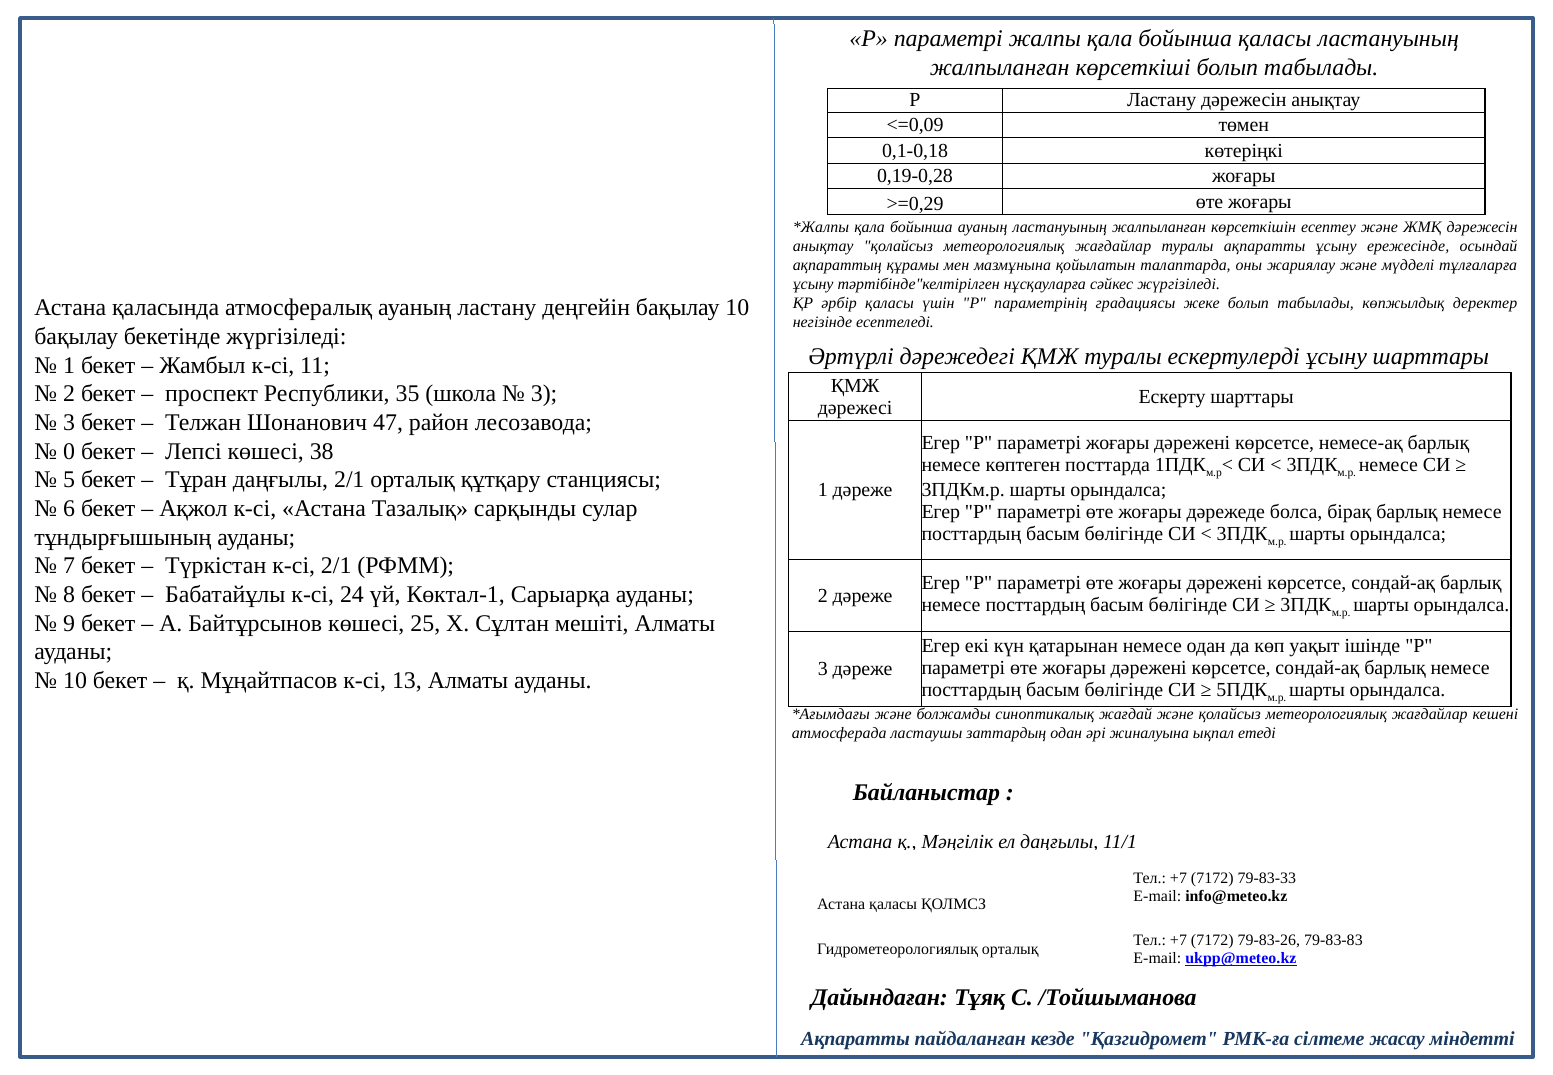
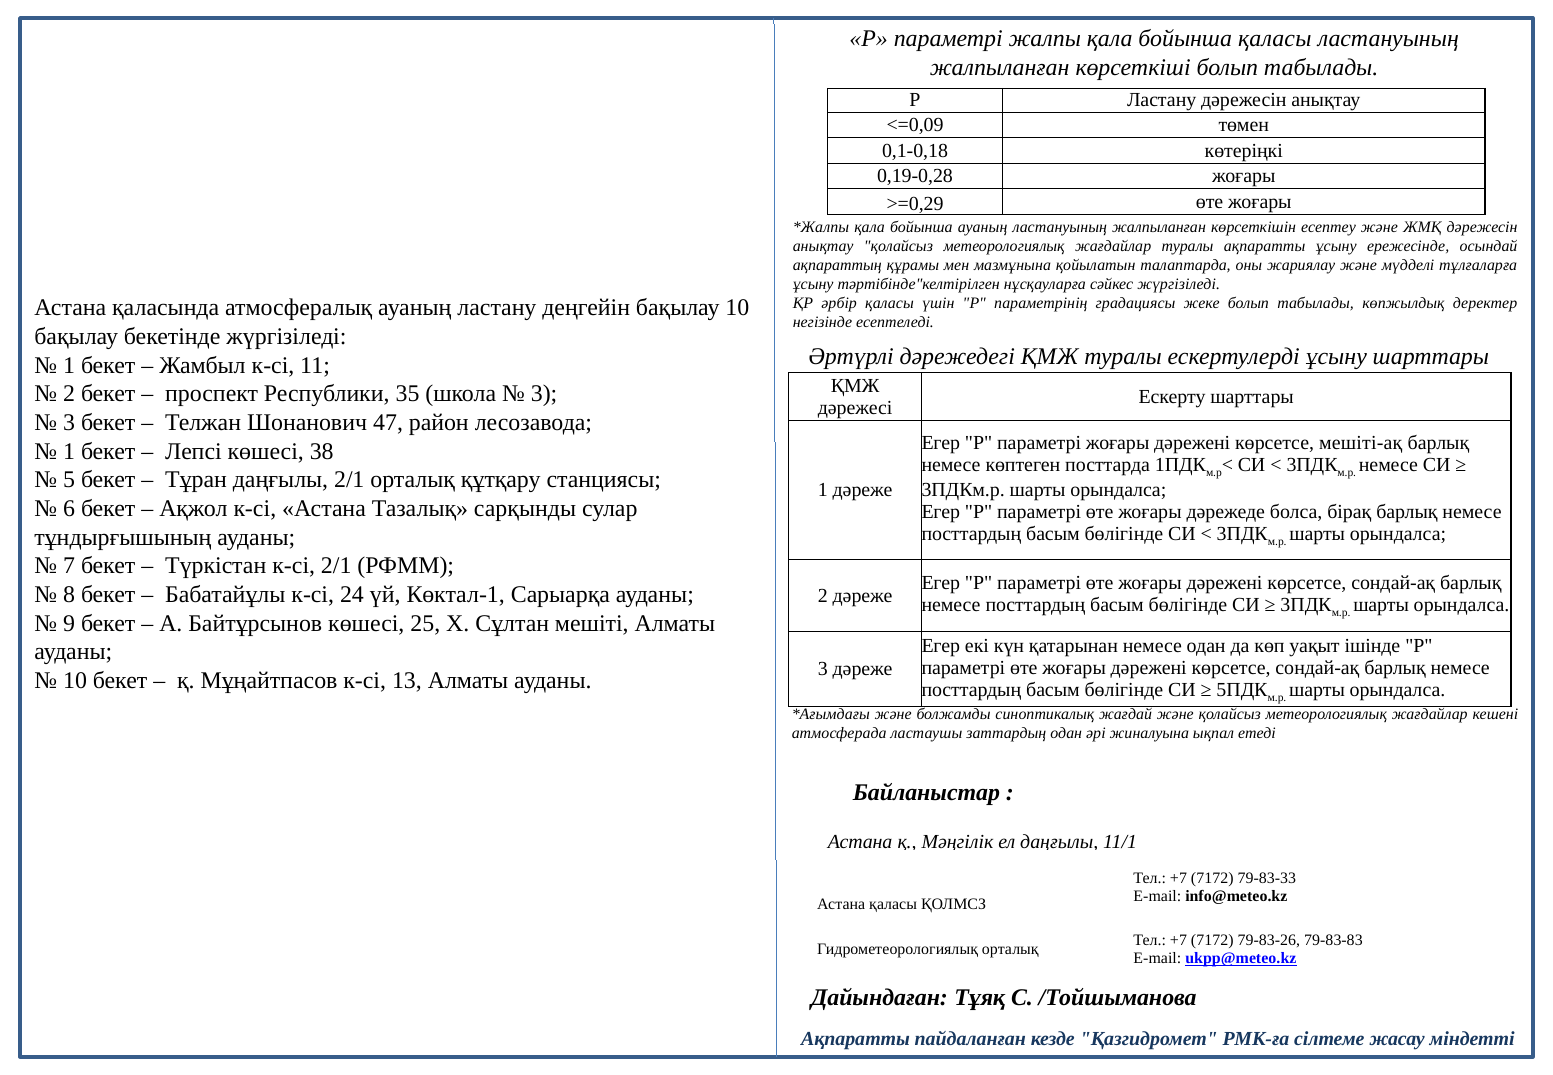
немесе-ақ: немесе-ақ -> мешіті-ақ
0 at (69, 451): 0 -> 1
